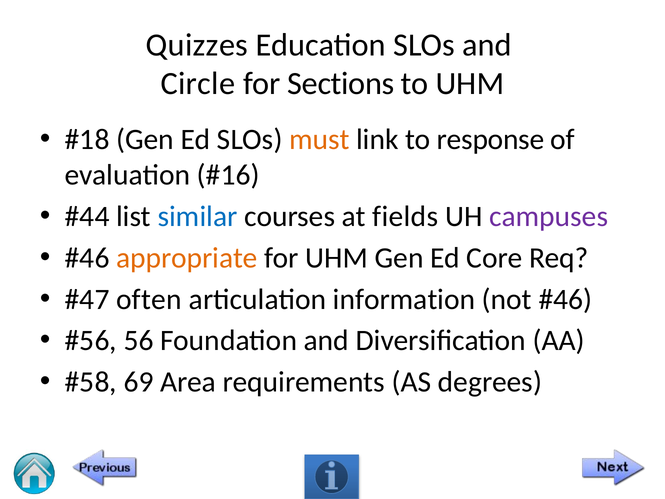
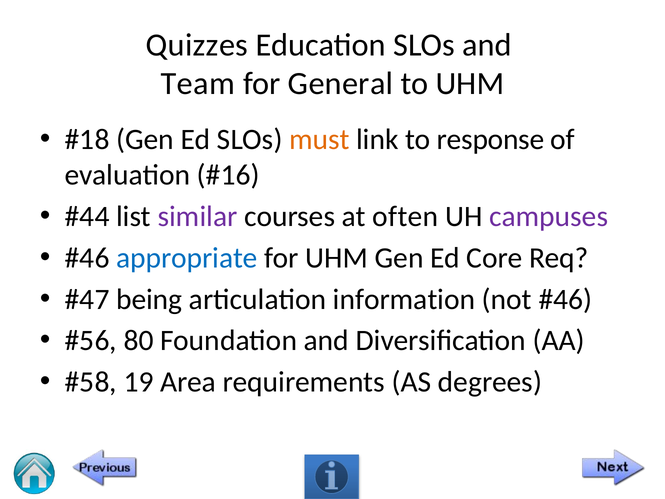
Circle: Circle -> Team
Sections: Sections -> General
similar colour: blue -> purple
fields: fields -> often
appropriate colour: orange -> blue
often: often -> being
56: 56 -> 80
69: 69 -> 19
